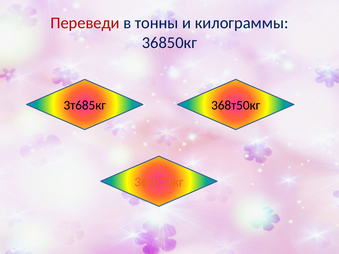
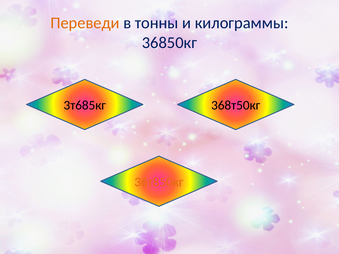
Переведи colour: red -> orange
